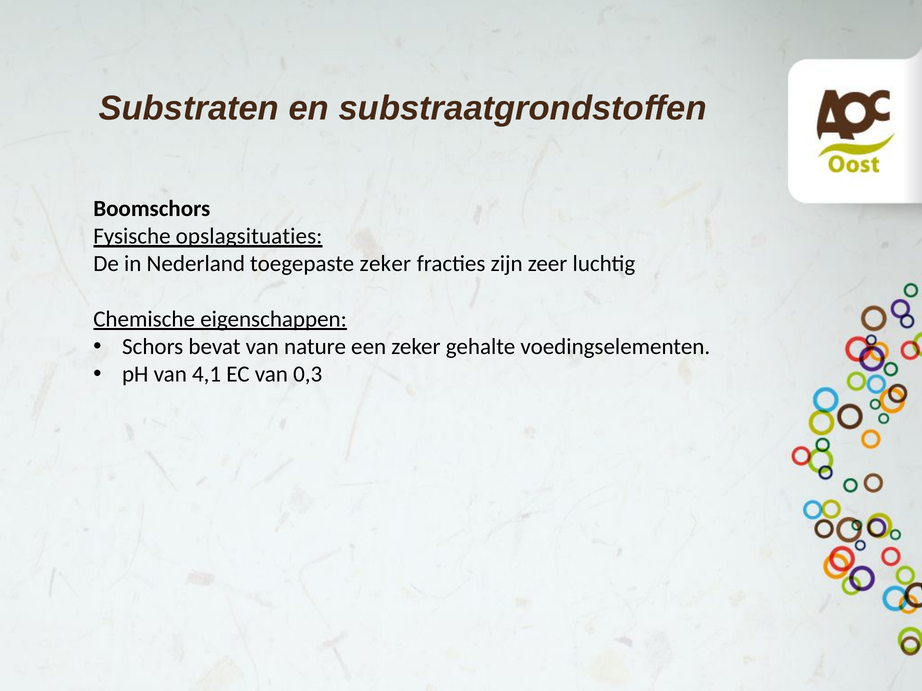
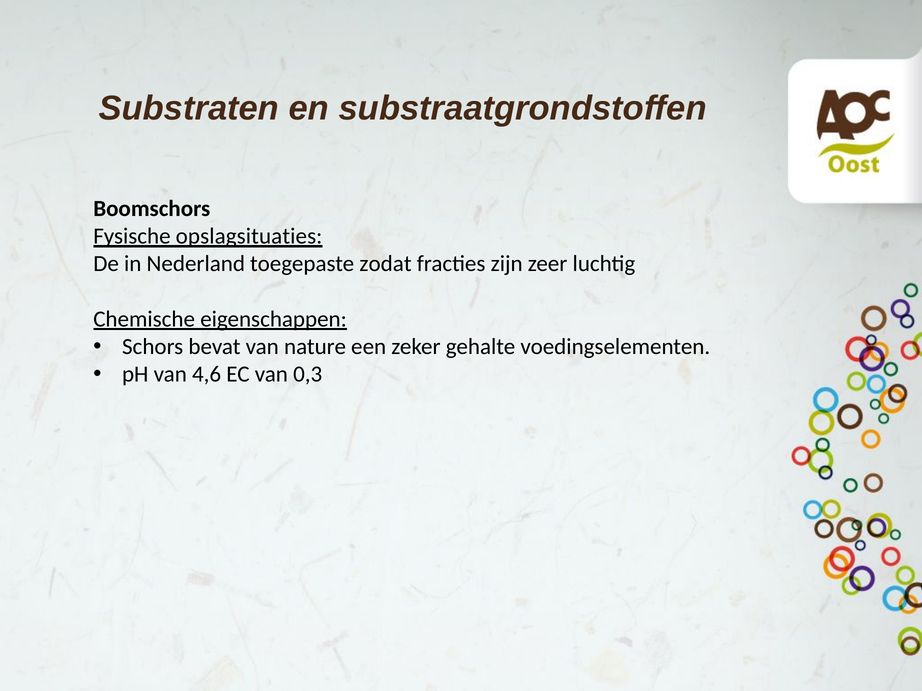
toegepaste zeker: zeker -> zodat
4,1: 4,1 -> 4,6
